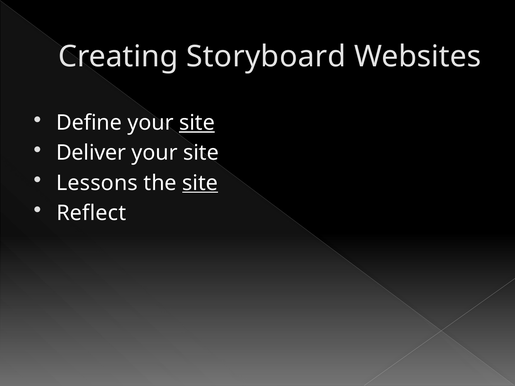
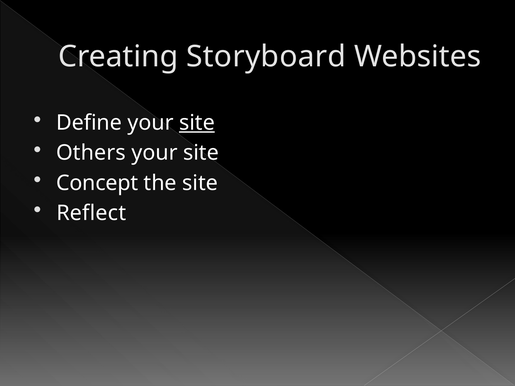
Deliver: Deliver -> Others
Lessons: Lessons -> Concept
site at (200, 183) underline: present -> none
